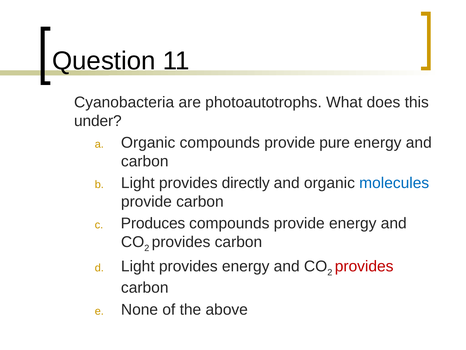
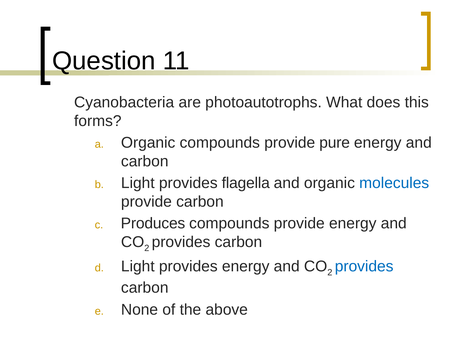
under: under -> forms
directly: directly -> flagella
provides at (364, 266) colour: red -> blue
